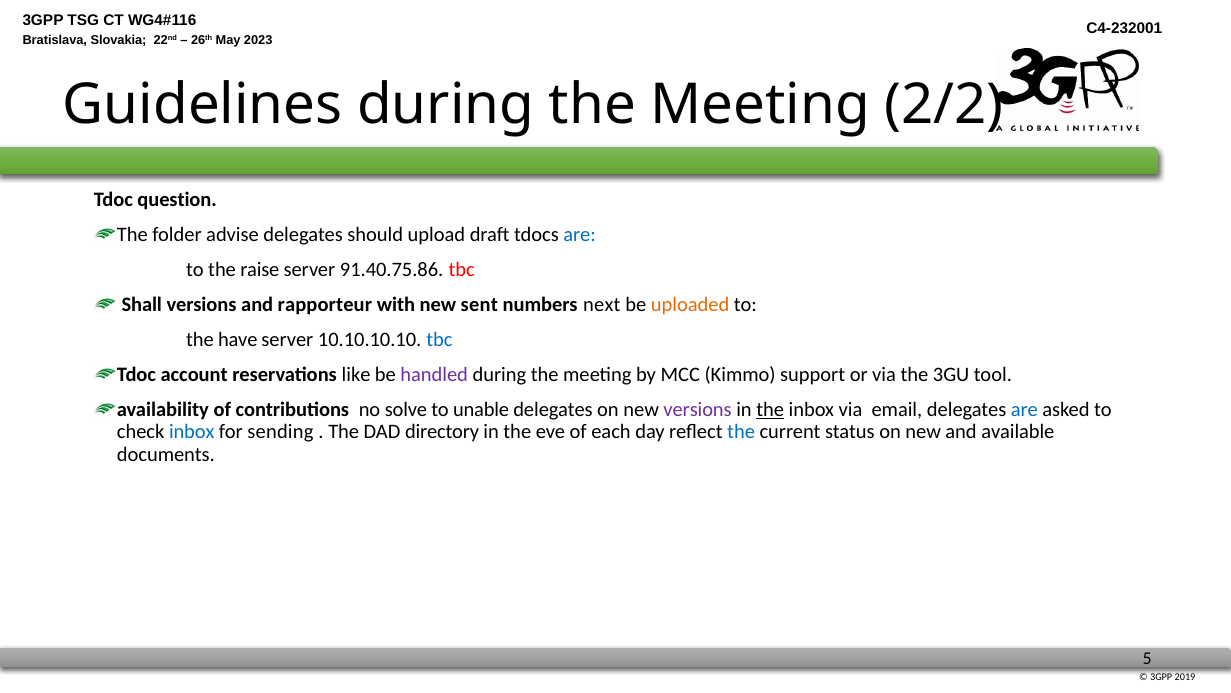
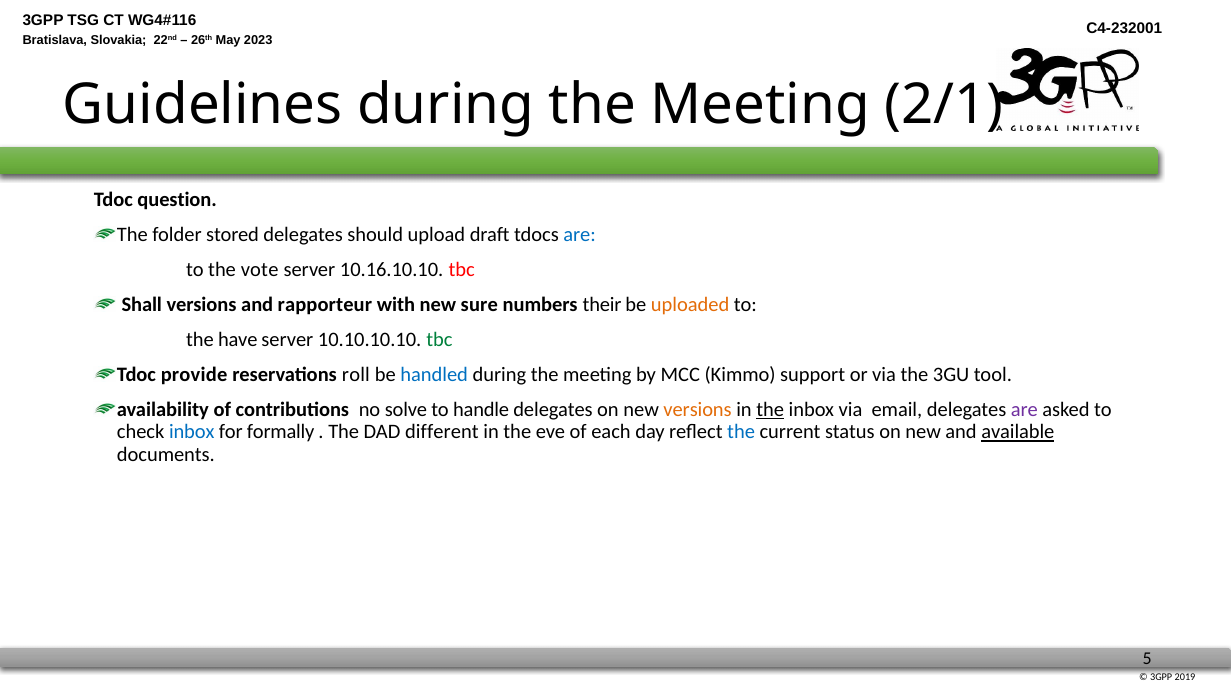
2/2: 2/2 -> 2/1
advise: advise -> stored
raise: raise -> vote
91.40.75.86: 91.40.75.86 -> 10.16.10.10
sent: sent -> sure
next: next -> their
tbc at (439, 340) colour: blue -> green
account: account -> provide
like: like -> roll
handled colour: purple -> blue
unable: unable -> handle
versions at (698, 410) colour: purple -> orange
are at (1024, 410) colour: blue -> purple
sending: sending -> formally
directory: directory -> different
available underline: none -> present
